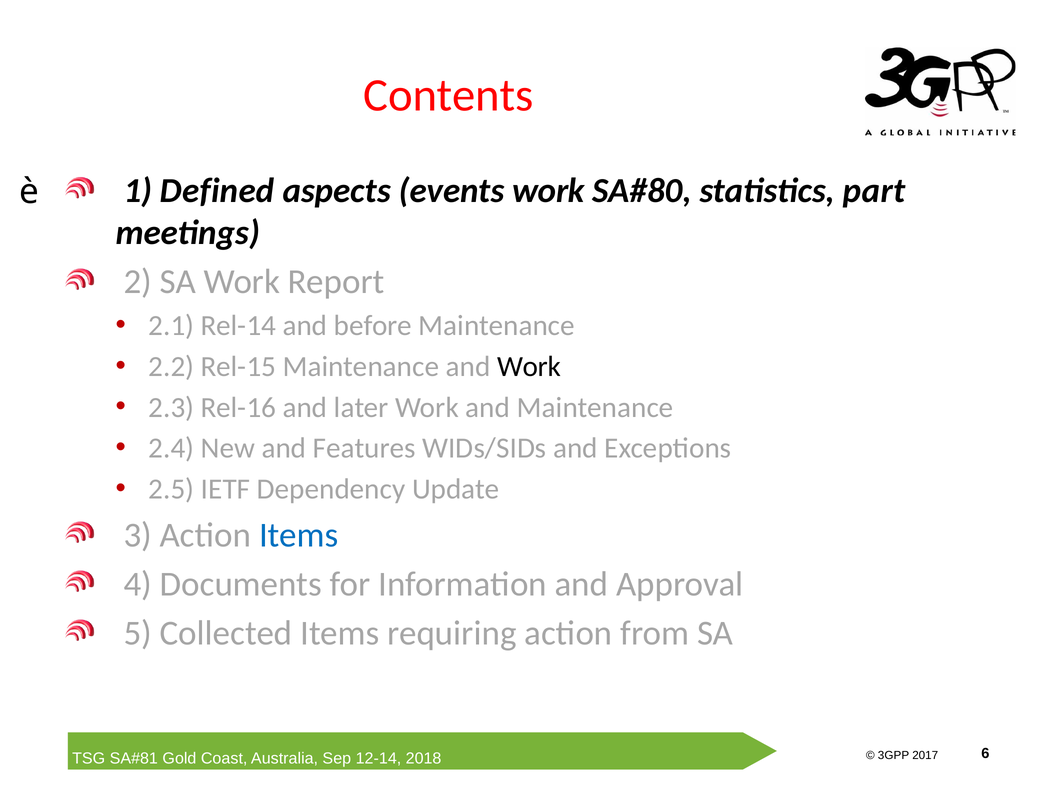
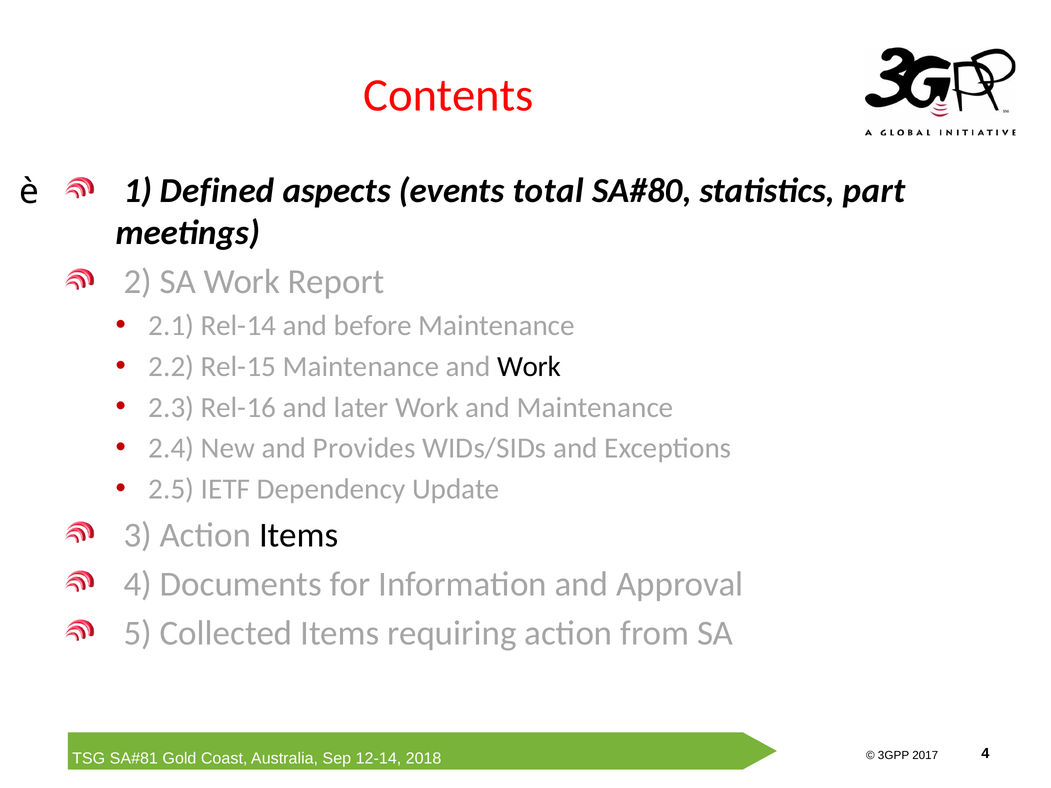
events work: work -> total
Features: Features -> Provides
Items at (299, 535) colour: blue -> black
6 at (985, 754): 6 -> 4
